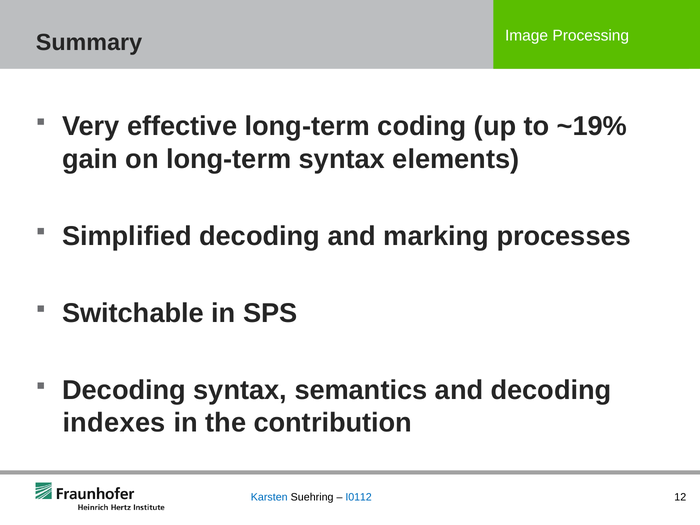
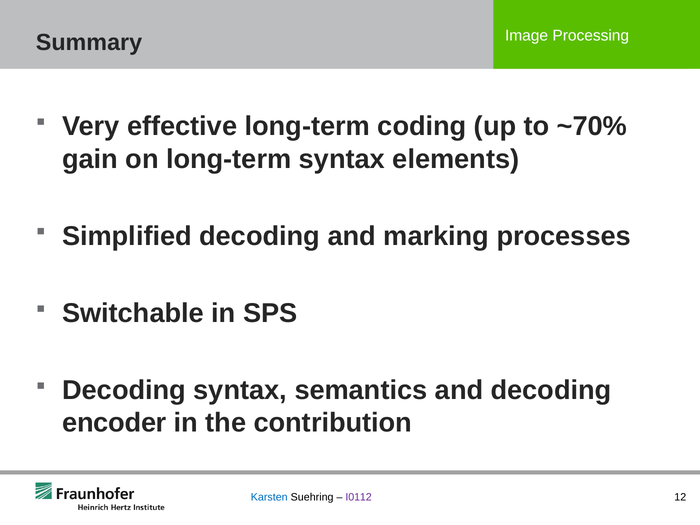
~19%: ~19% -> ~70%
indexes: indexes -> encoder
I0112 colour: blue -> purple
